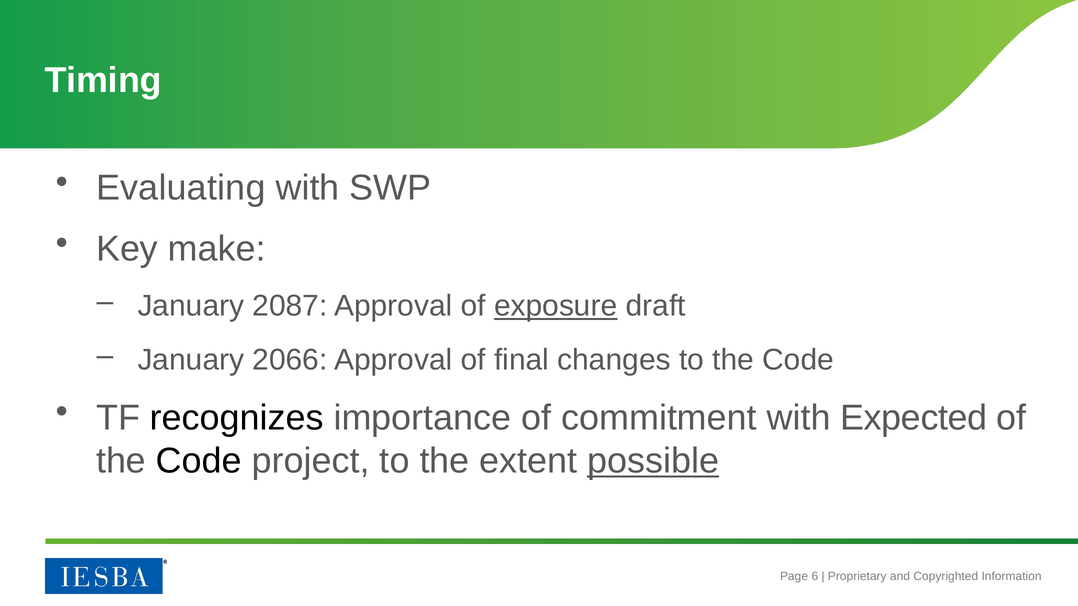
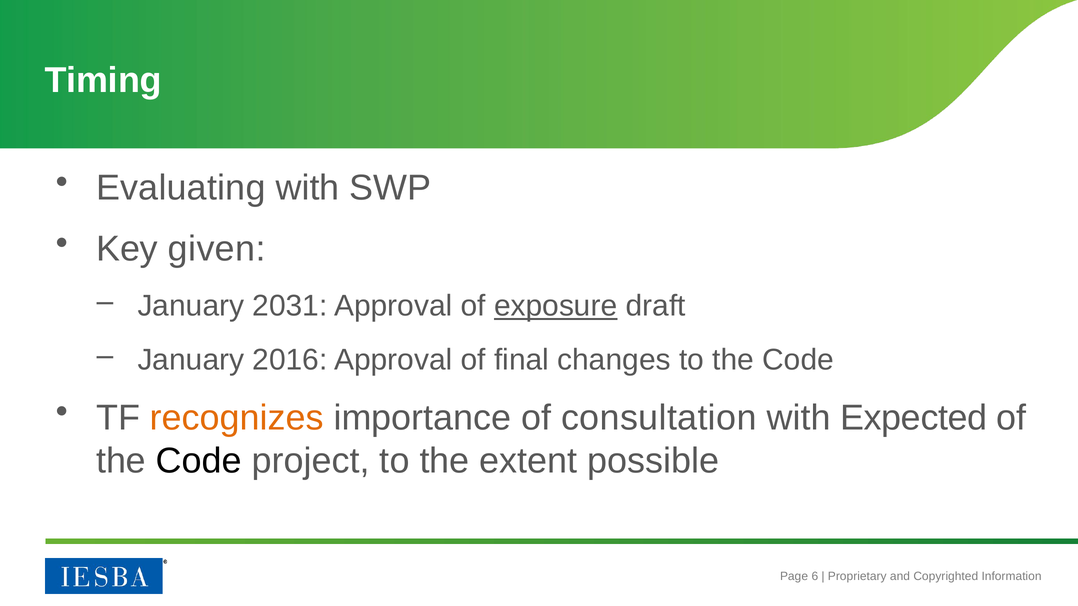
make: make -> given
2087: 2087 -> 2031
2066: 2066 -> 2016
recognizes colour: black -> orange
commitment: commitment -> consultation
possible underline: present -> none
